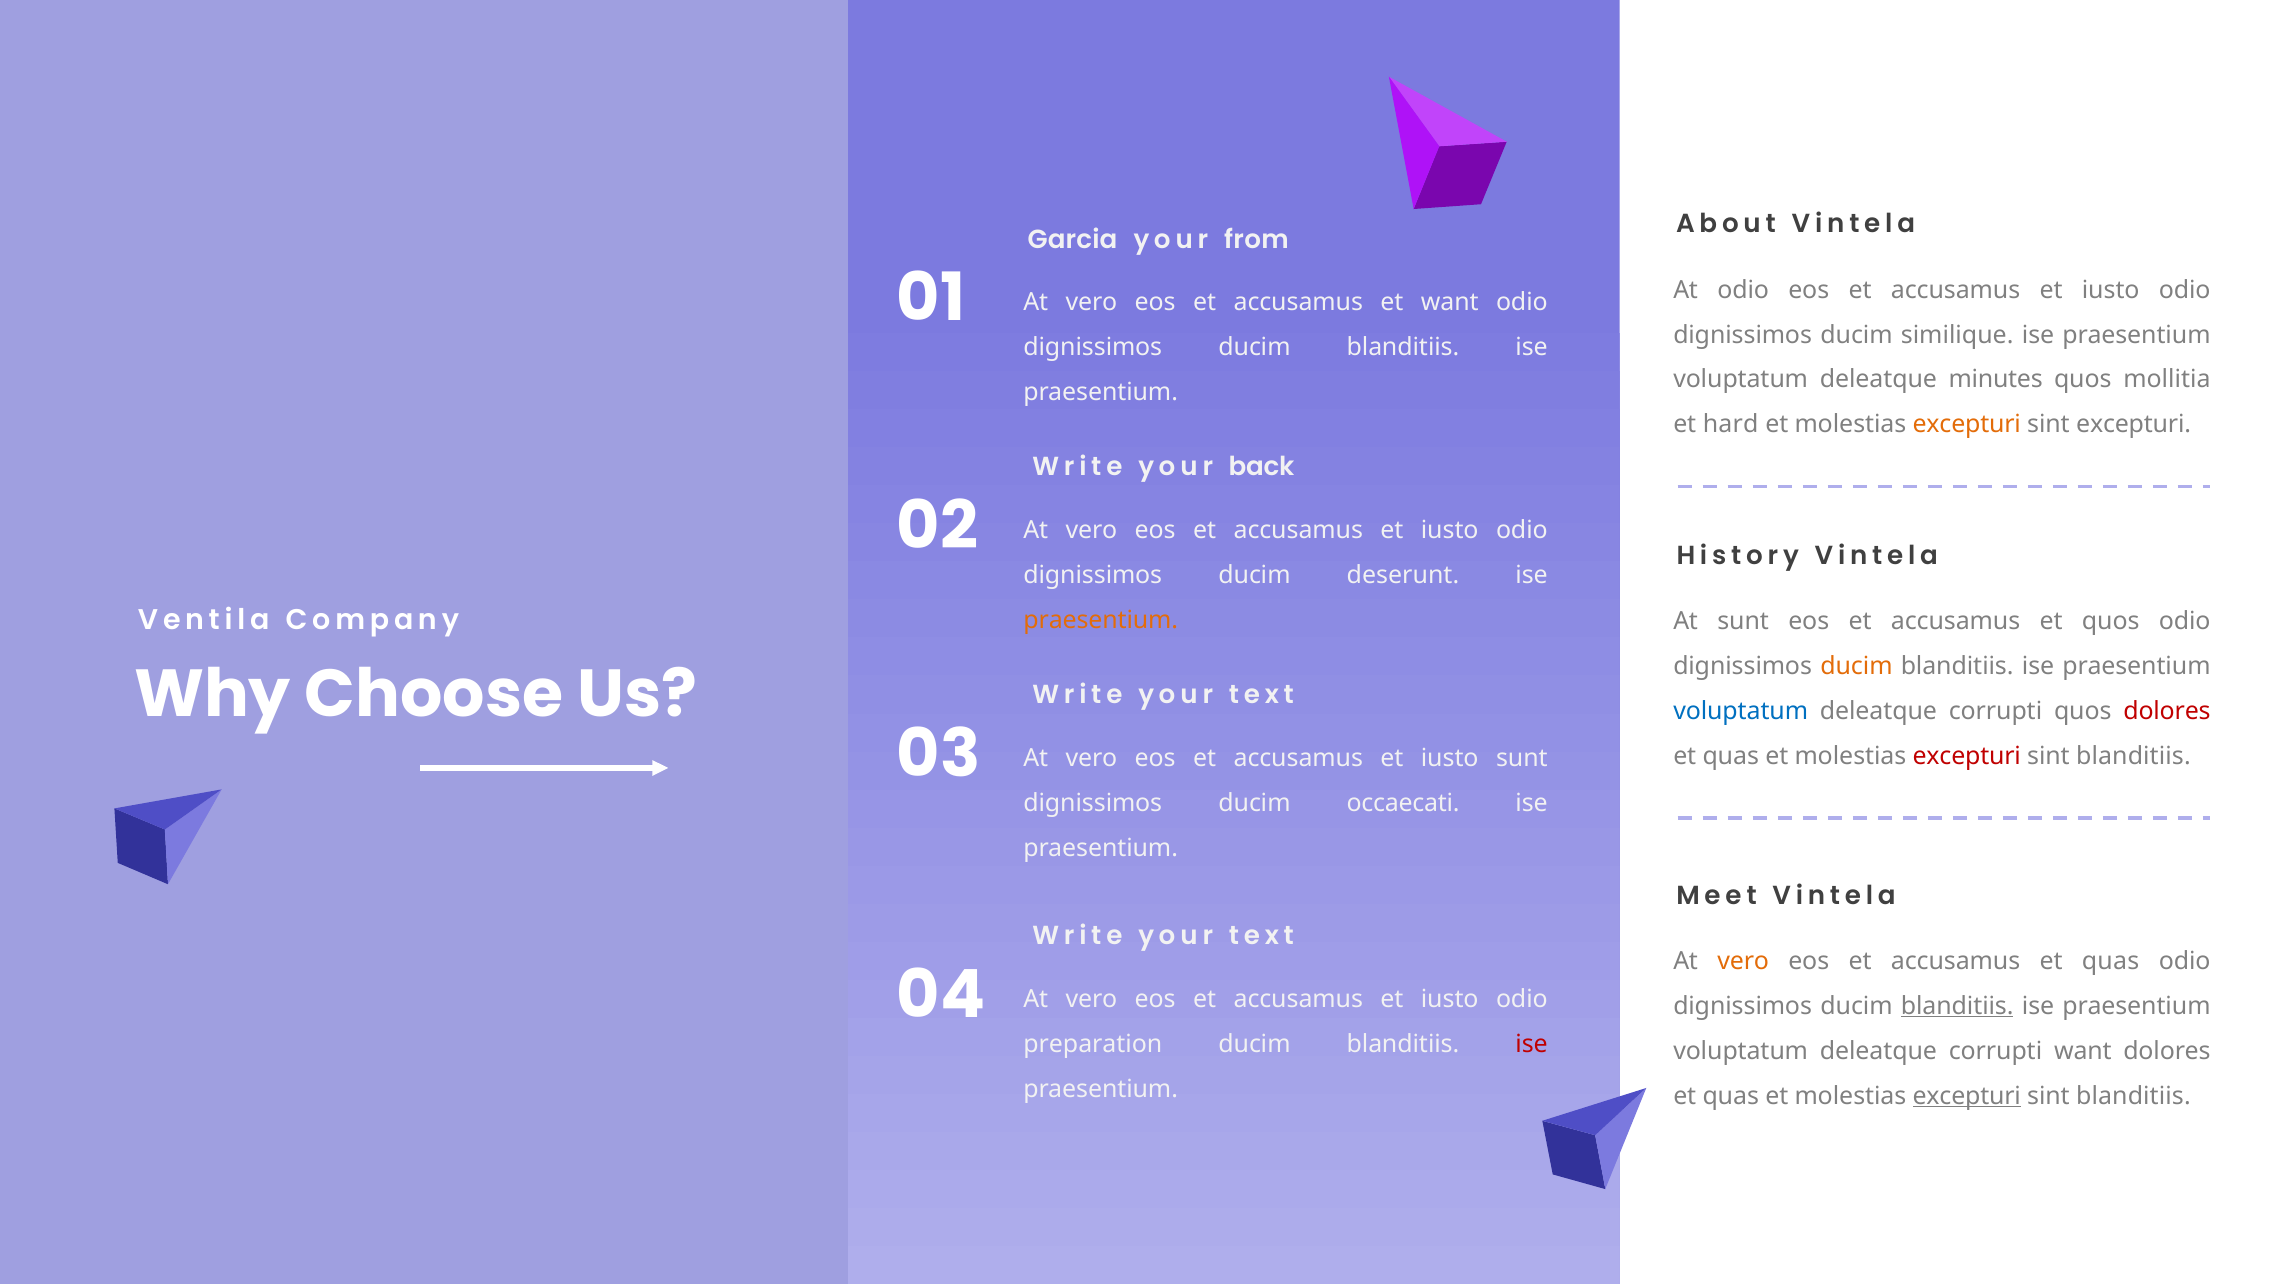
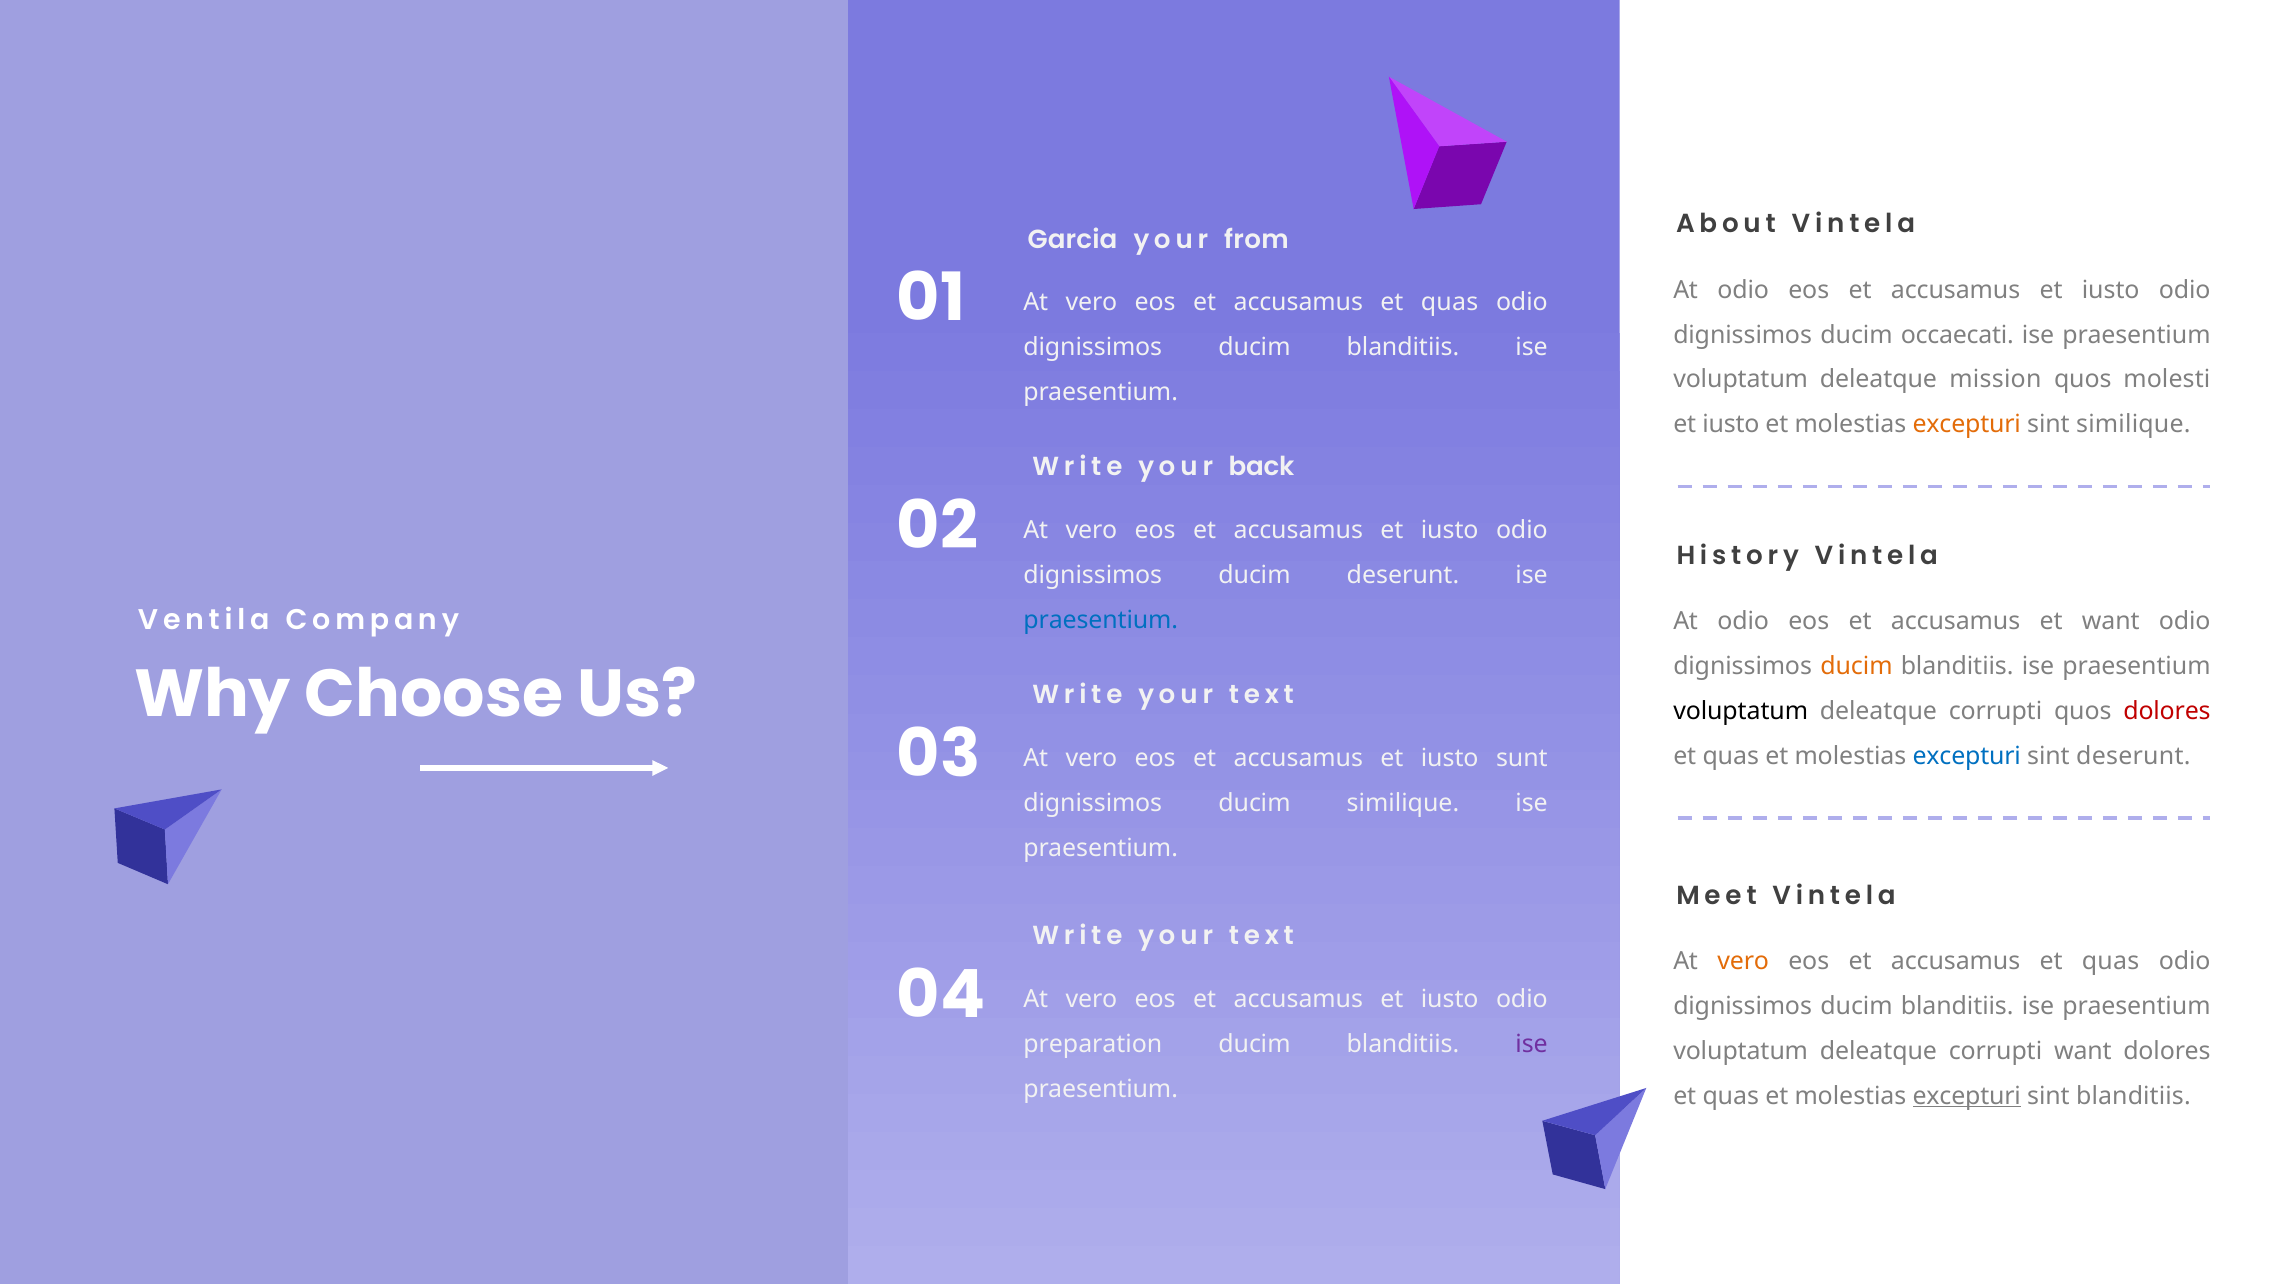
want at (1450, 303): want -> quas
similique: similique -> occaecati
minutes: minutes -> mission
mollitia: mollitia -> molesti
hard at (1731, 425): hard -> iusto
sint excepturi: excepturi -> similique
praesentium at (1101, 620) colour: orange -> blue
sunt at (1743, 621): sunt -> odio
et quos: quos -> want
voluptatum at (1741, 711) colour: blue -> black
excepturi at (1967, 756) colour: red -> blue
blanditiis at (2133, 756): blanditiis -> deserunt
ducim occaecati: occaecati -> similique
blanditiis at (1957, 1006) underline: present -> none
ise at (1532, 1044) colour: red -> purple
